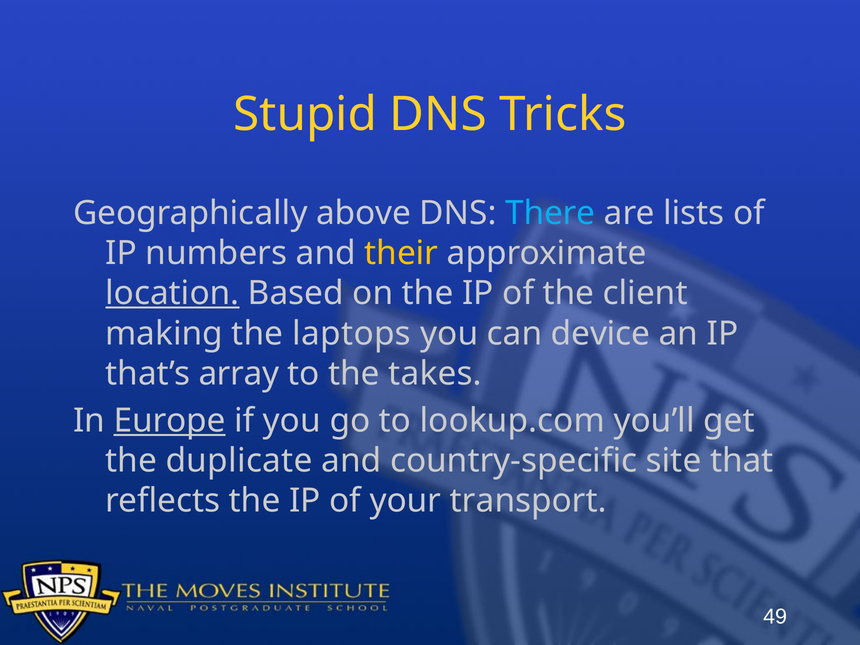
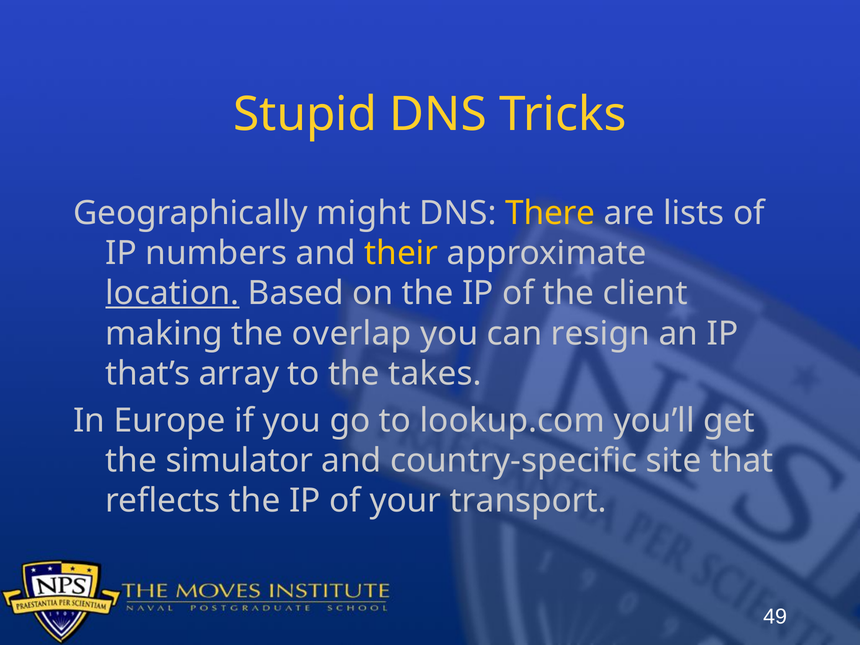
above: above -> might
There colour: light blue -> yellow
laptops: laptops -> overlap
device: device -> resign
Europe underline: present -> none
duplicate: duplicate -> simulator
